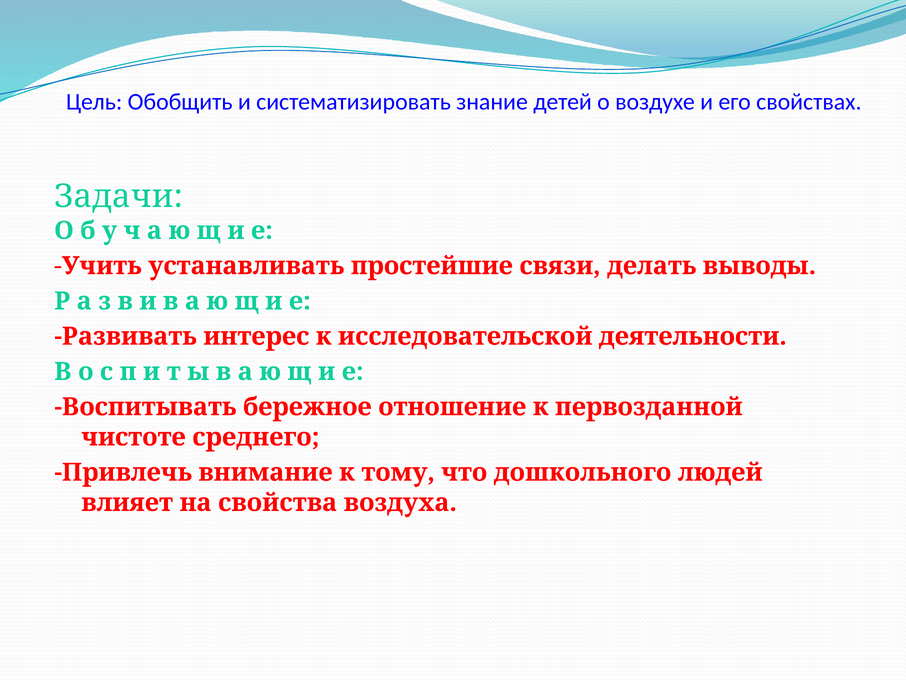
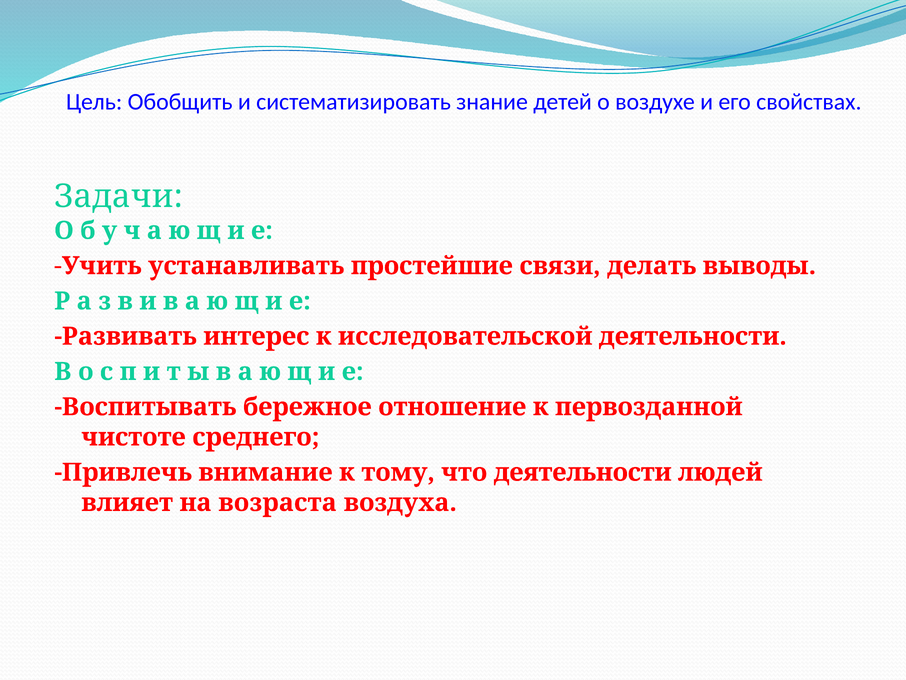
что дошкольного: дошкольного -> деятельности
свойства: свойства -> возраста
